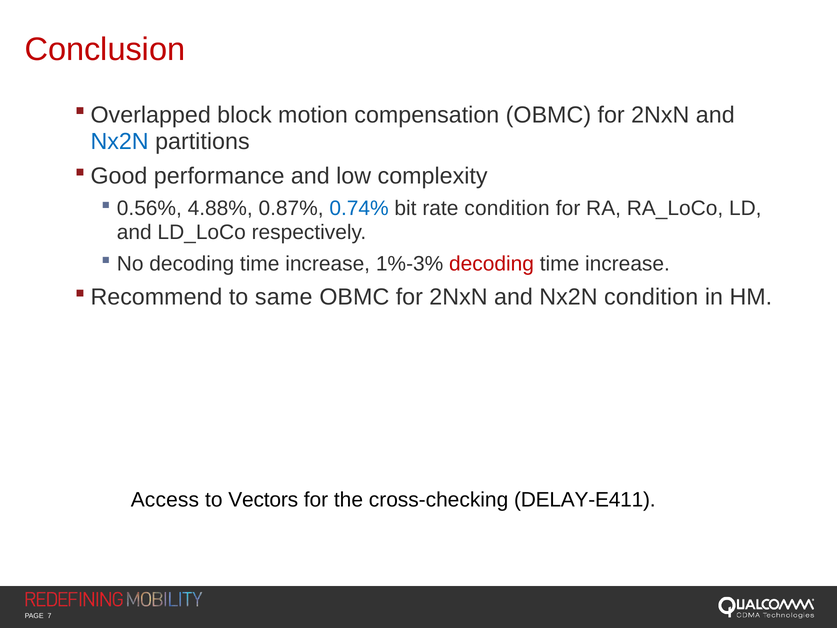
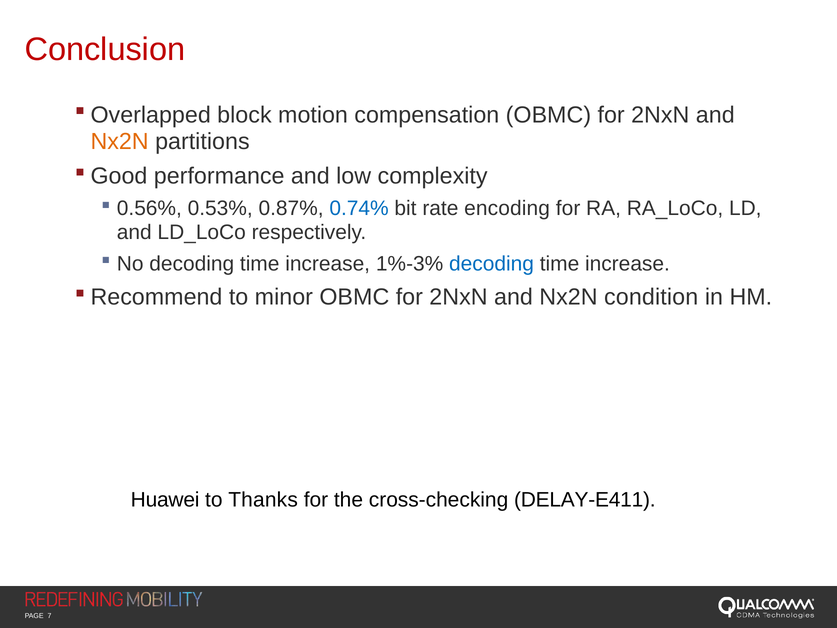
Nx2N at (120, 141) colour: blue -> orange
4.88%: 4.88% -> 0.53%
rate condition: condition -> encoding
decoding at (491, 264) colour: red -> blue
same: same -> minor
Access: Access -> Huawei
Vectors: Vectors -> Thanks
